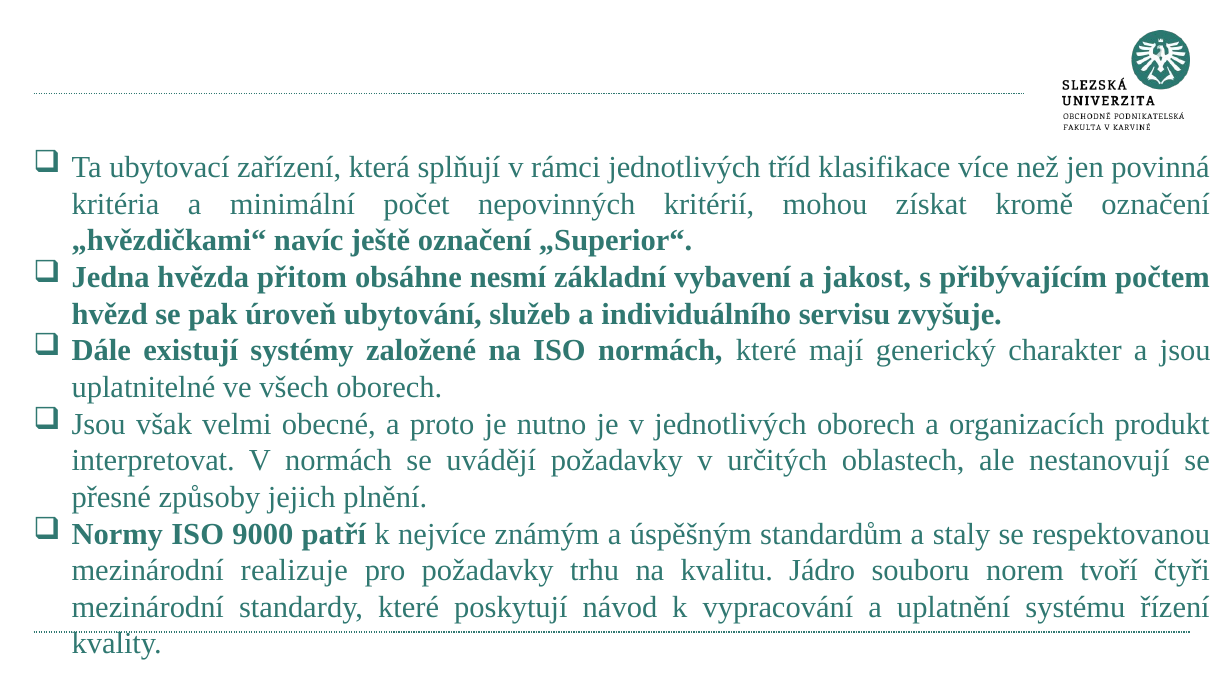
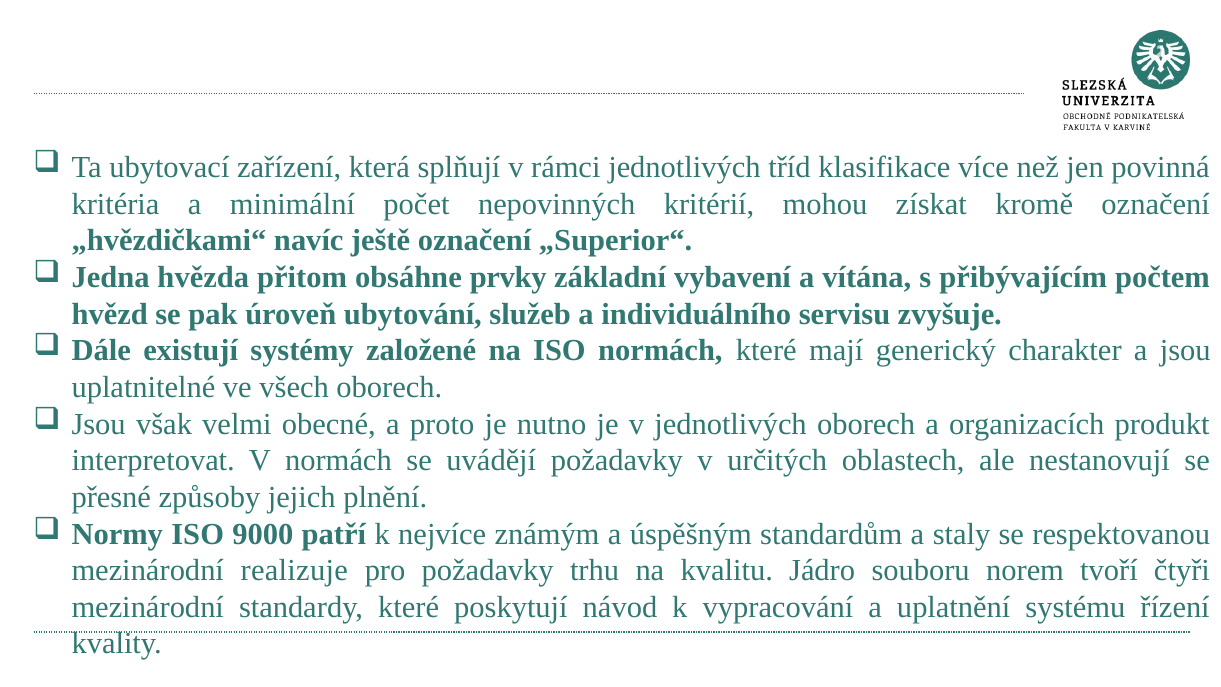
nesmí: nesmí -> prvky
jakost: jakost -> vítána
